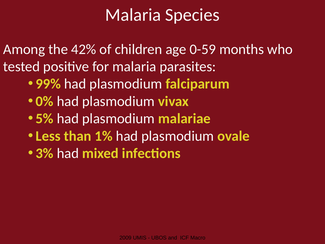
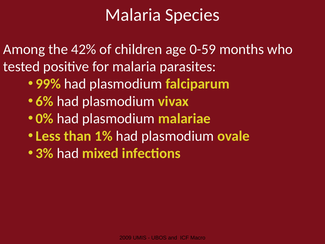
0%: 0% -> 6%
5%: 5% -> 0%
